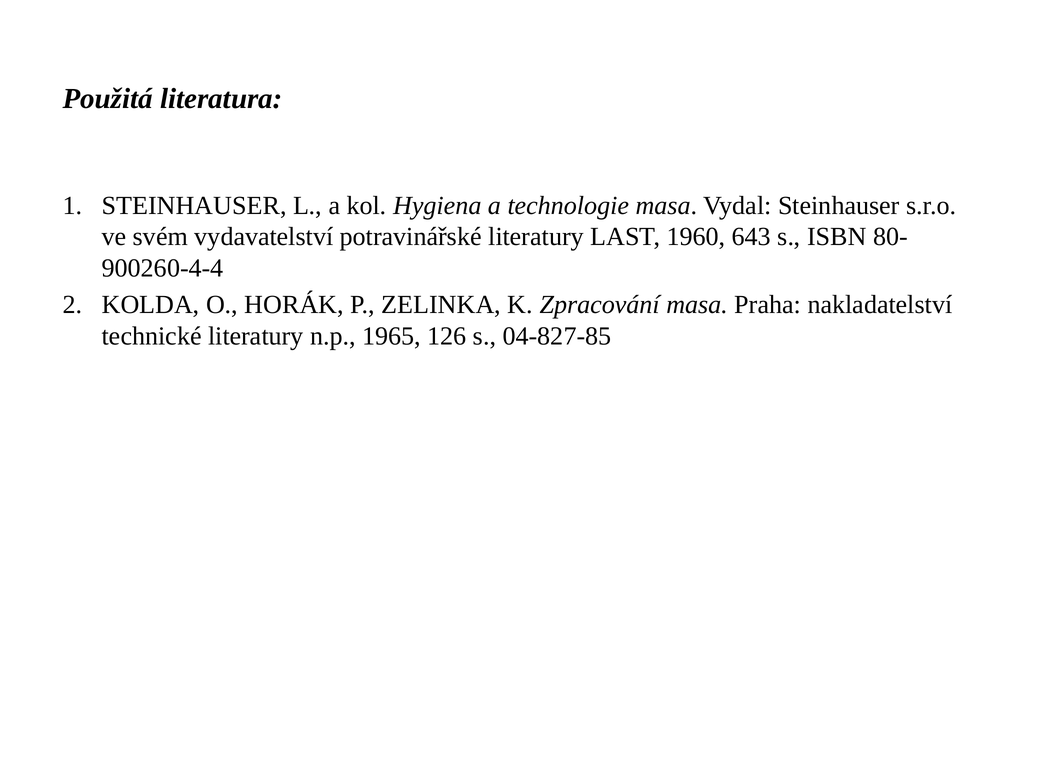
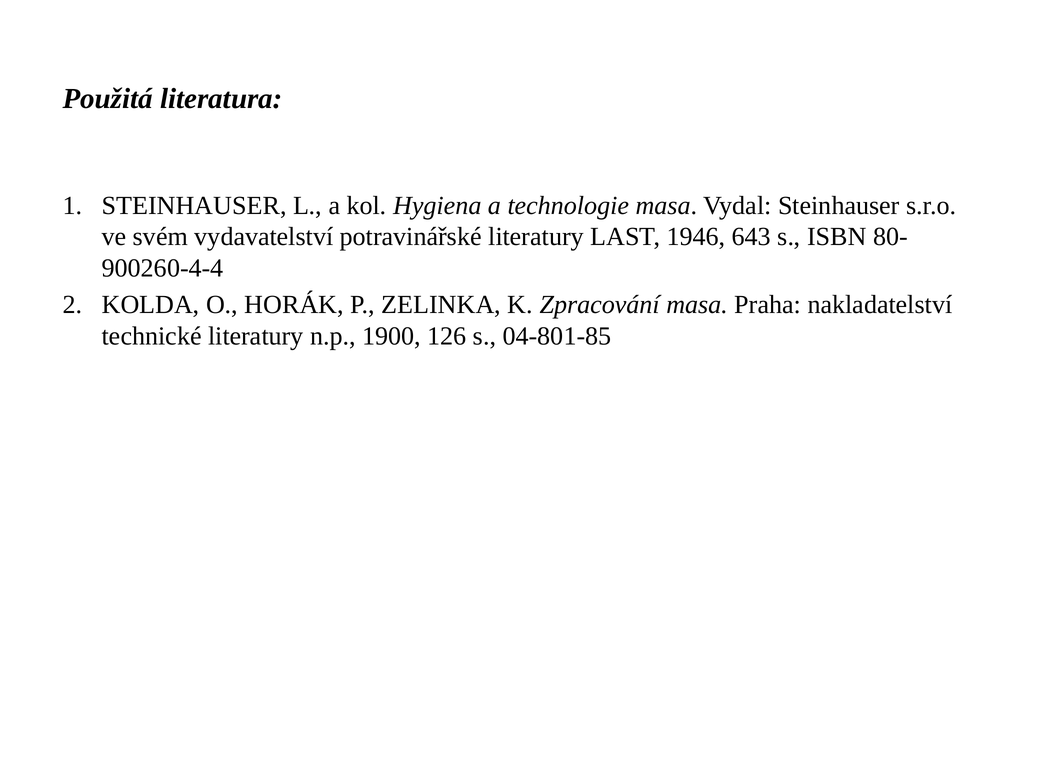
1960: 1960 -> 1946
1965: 1965 -> 1900
04-827-85: 04-827-85 -> 04-801-85
